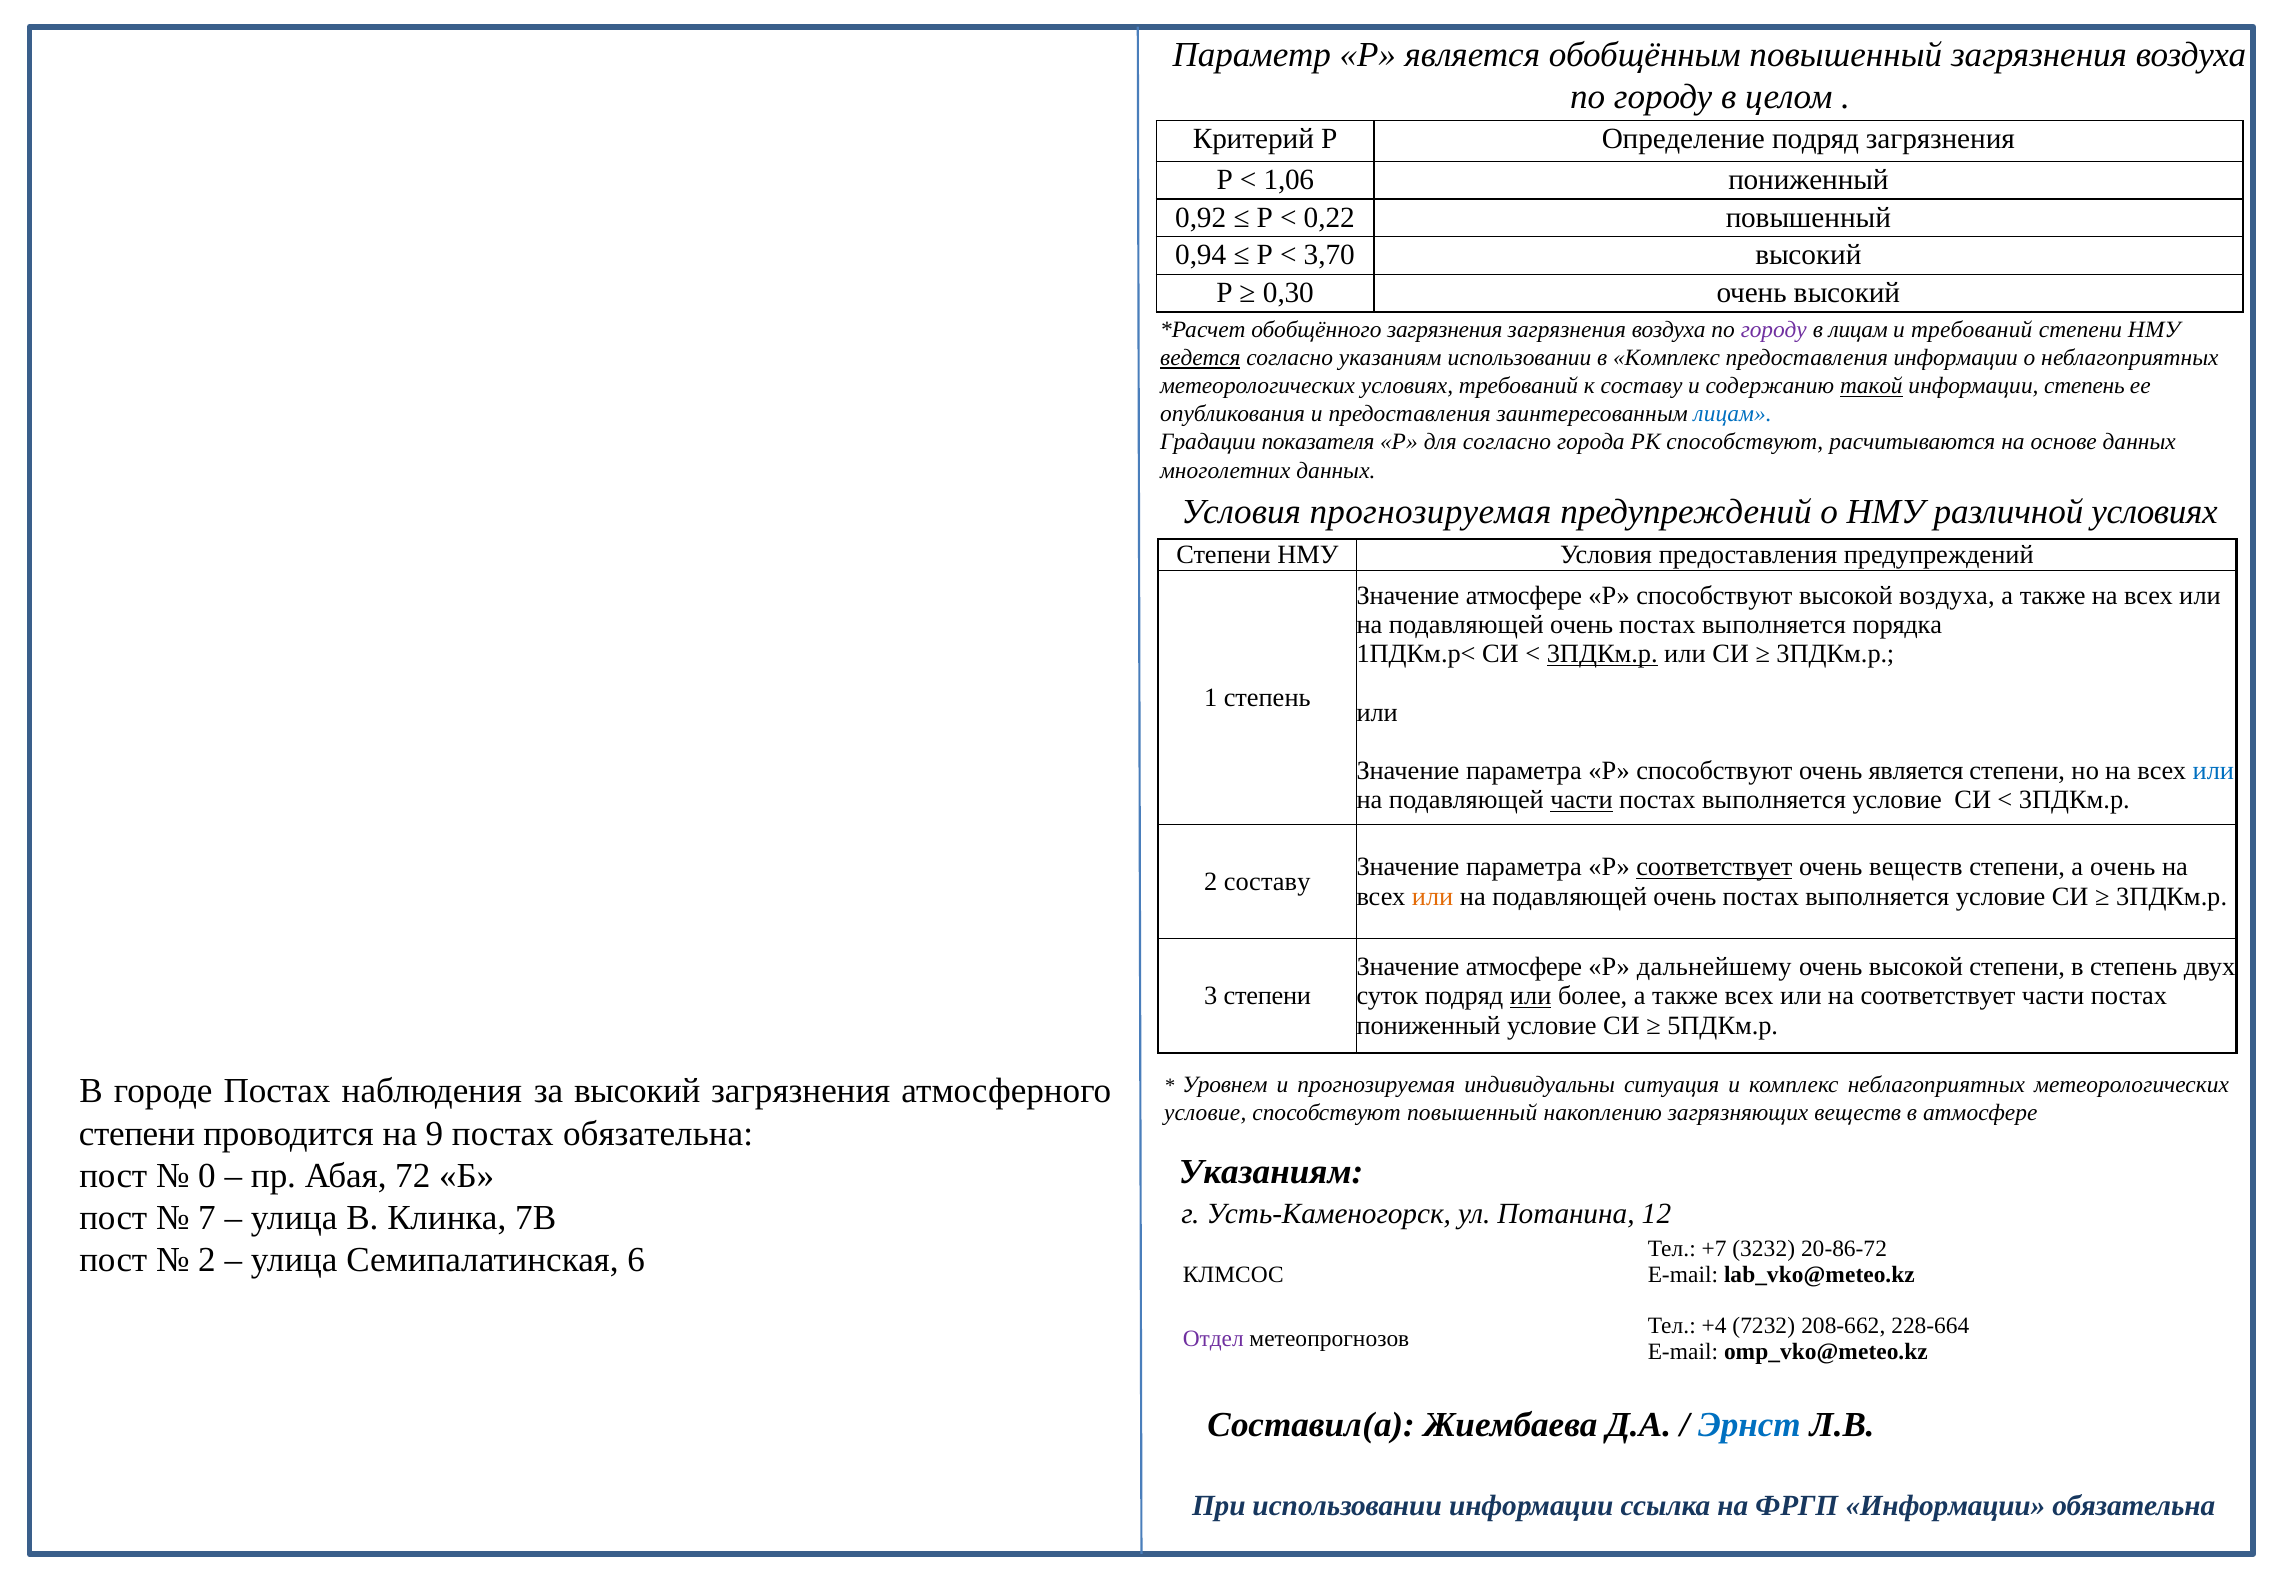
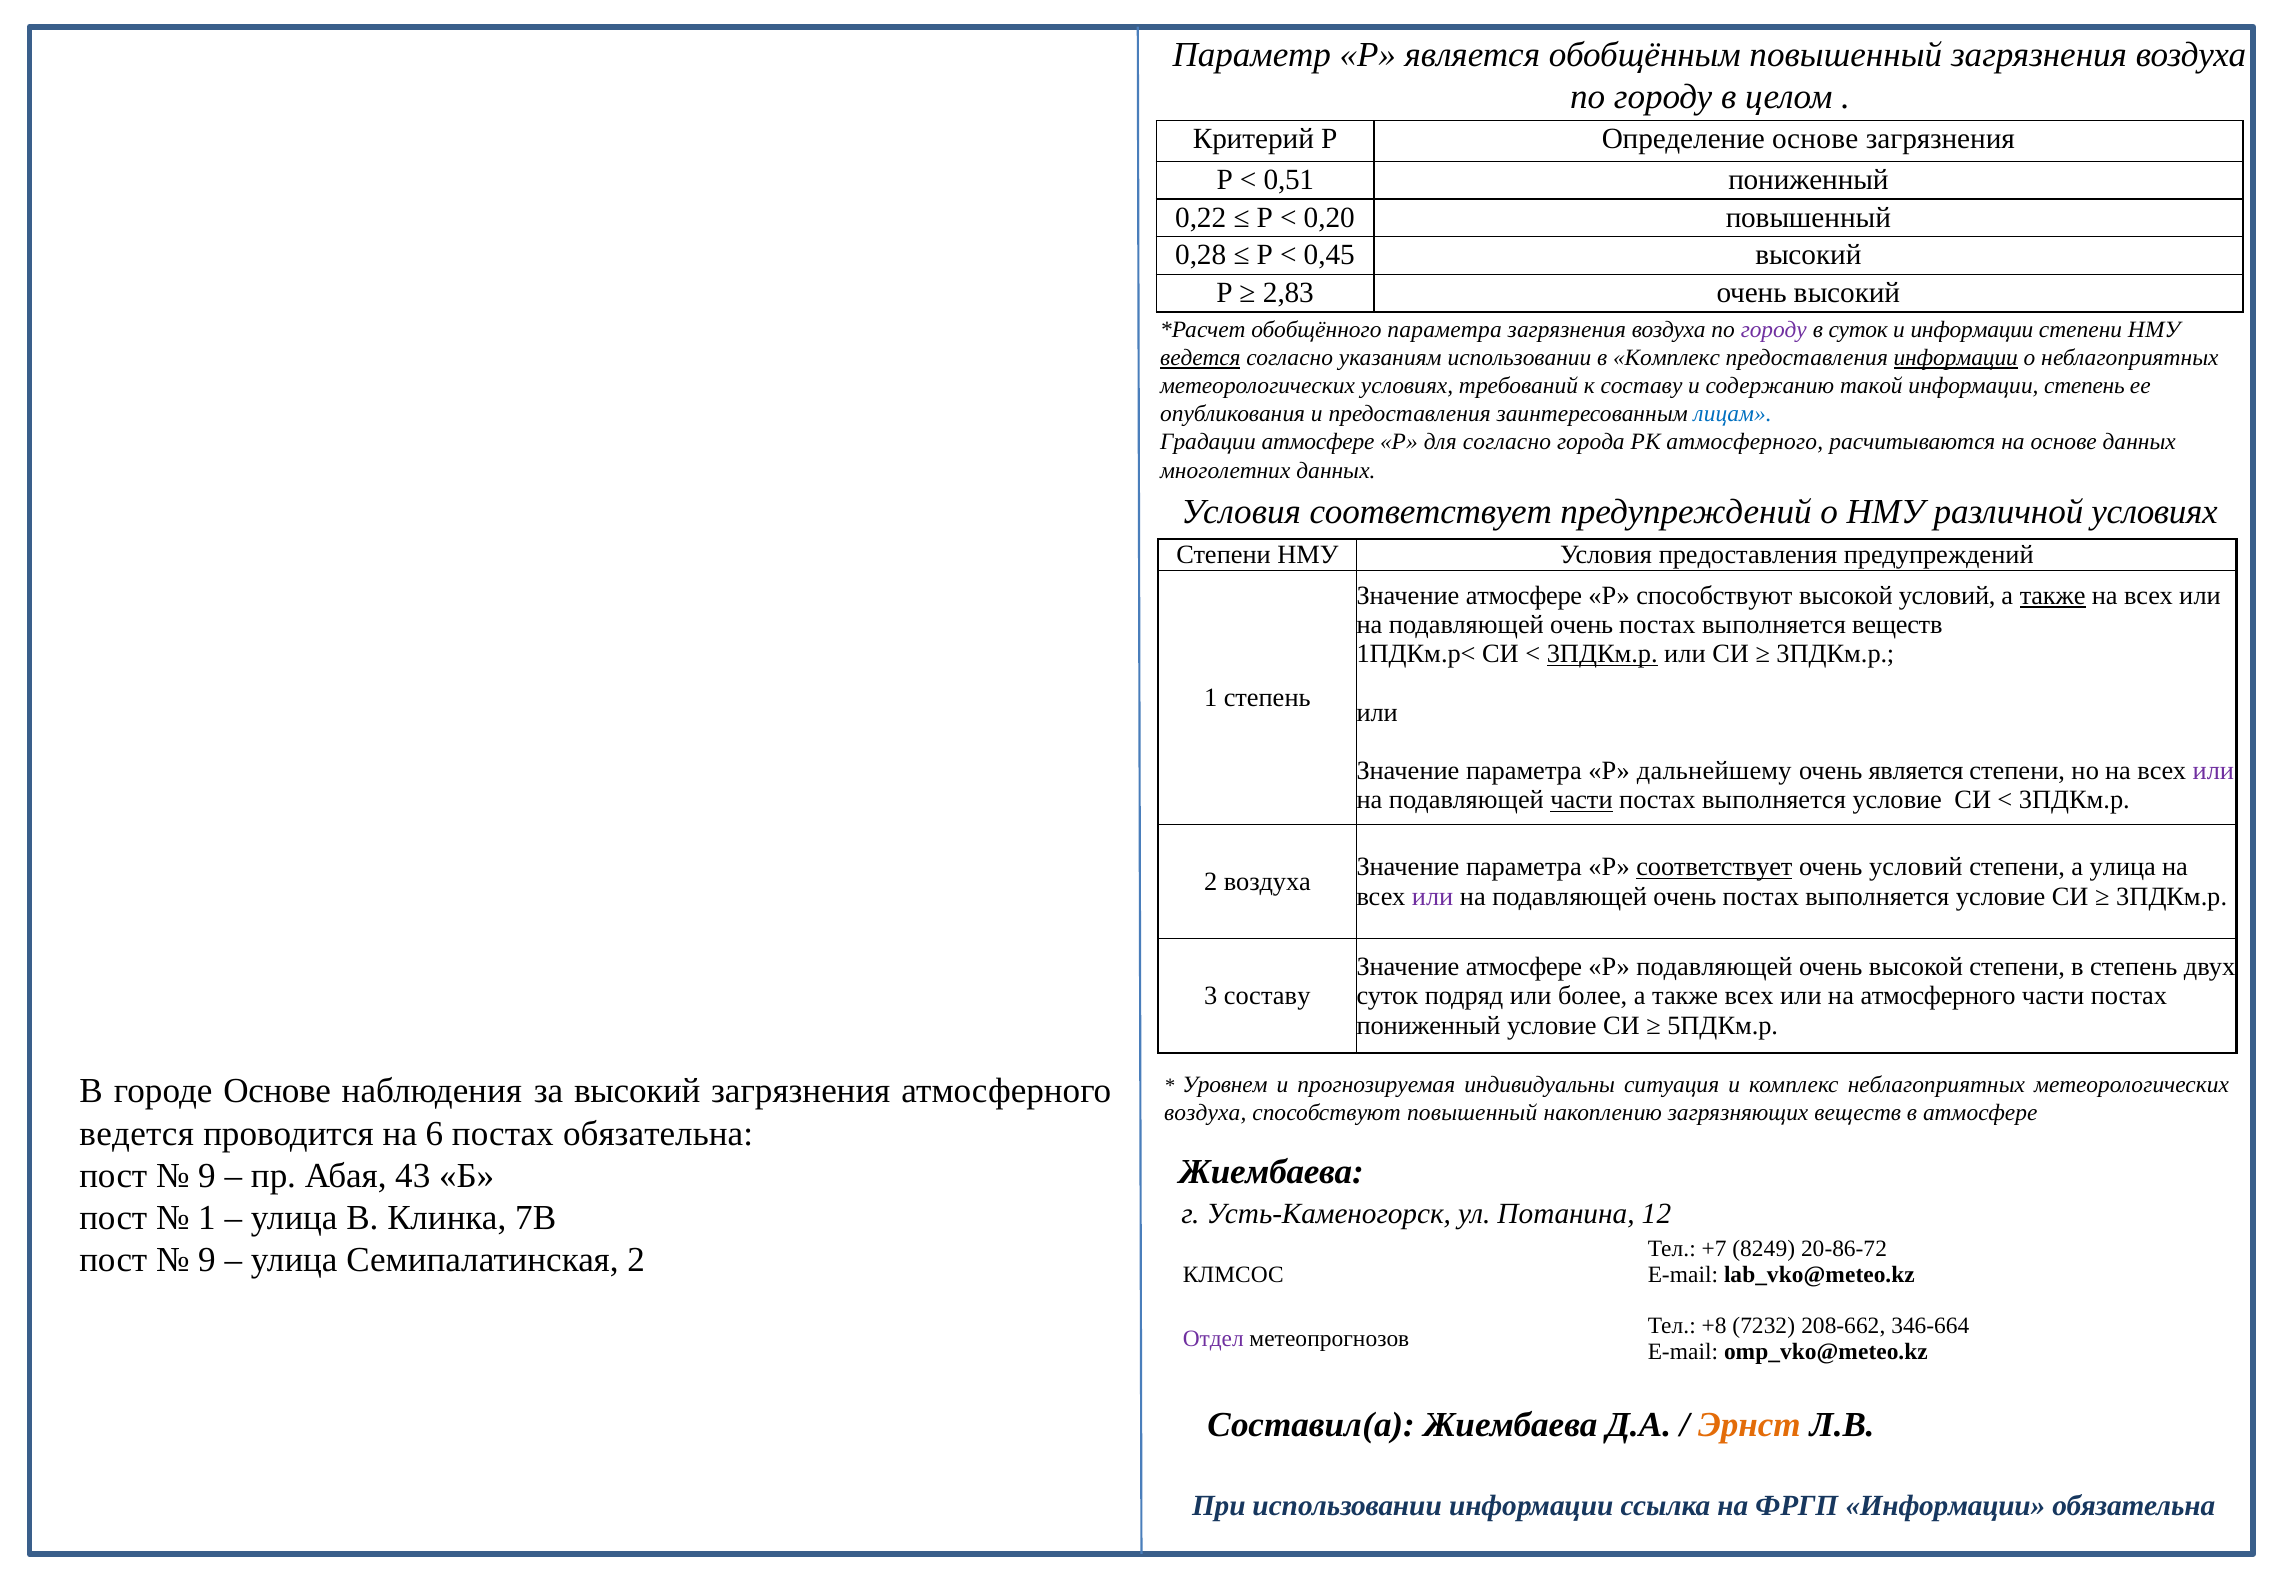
Определение подряд: подряд -> основе
1,06: 1,06 -> 0,51
0,92: 0,92 -> 0,22
0,22: 0,22 -> 0,20
0,94: 0,94 -> 0,28
3,70: 3,70 -> 0,45
0,30: 0,30 -> 2,83
обобщённого загрязнения: загрязнения -> параметра
в лицам: лицам -> суток
и требований: требований -> информации
информации at (1956, 358) underline: none -> present
такой underline: present -> none
Градации показателя: показателя -> атмосфере
РК способствуют: способствуют -> атмосферного
Условия прогнозируемая: прогнозируемая -> соответствует
высокой воздуха: воздуха -> условий
также at (2053, 595) underline: none -> present
выполняется порядка: порядка -> веществ
параметра Р способствуют: способствуют -> дальнейшему
или at (2213, 771) colour: blue -> purple
очень веществ: веществ -> условий
а очень: очень -> улица
2 составу: составу -> воздуха
или at (1433, 896) colour: orange -> purple
Р дальнейшему: дальнейшему -> подавляющей
3 степени: степени -> составу
или at (1531, 996) underline: present -> none
на соответствует: соответствует -> атмосферного
городе Постах: Постах -> Основе
условие at (1205, 1112): условие -> воздуха
степени at (137, 1133): степени -> ведется
9: 9 -> 6
Указаниям at (1271, 1171): Указаниям -> Жиембаева
0 at (207, 1175): 0 -> 9
72: 72 -> 43
7 at (207, 1217): 7 -> 1
3232: 3232 -> 8249
2 at (207, 1260): 2 -> 9
Семипалатинская 6: 6 -> 2
+4: +4 -> +8
228-664: 228-664 -> 346-664
Эрнст colour: blue -> orange
